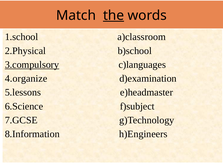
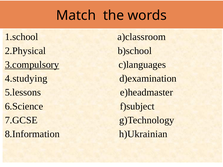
the underline: present -> none
4.organize: 4.organize -> 4.studying
h)Engineers: h)Engineers -> h)Ukrainian
